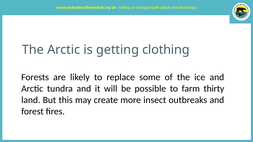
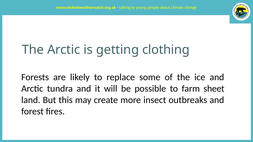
thirty: thirty -> sheet
